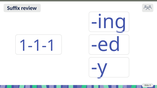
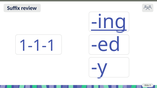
ing underline: none -> present
